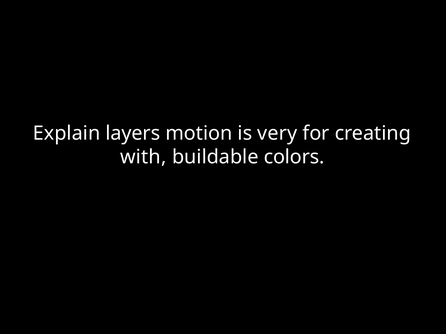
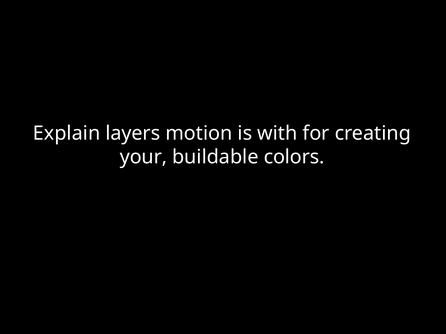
very: very -> with
with: with -> your
